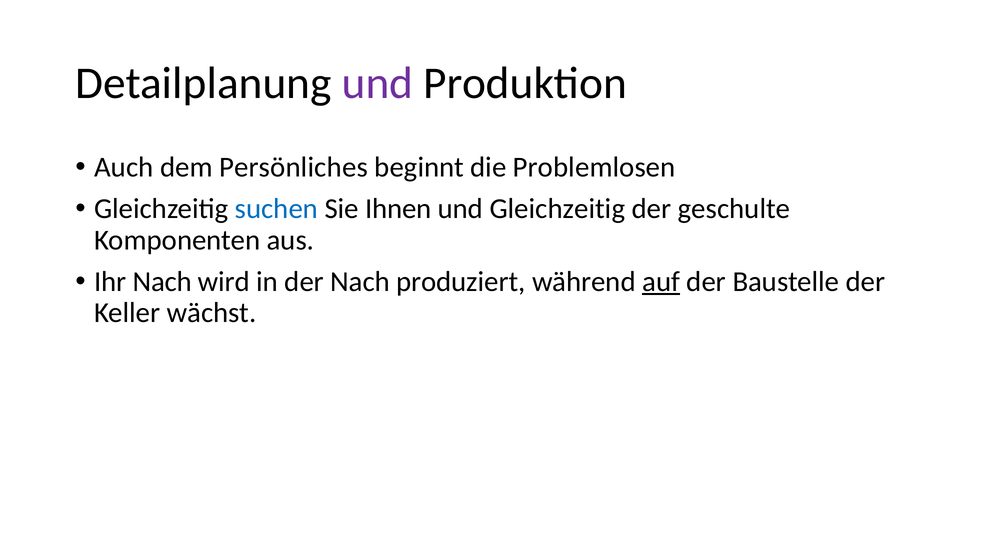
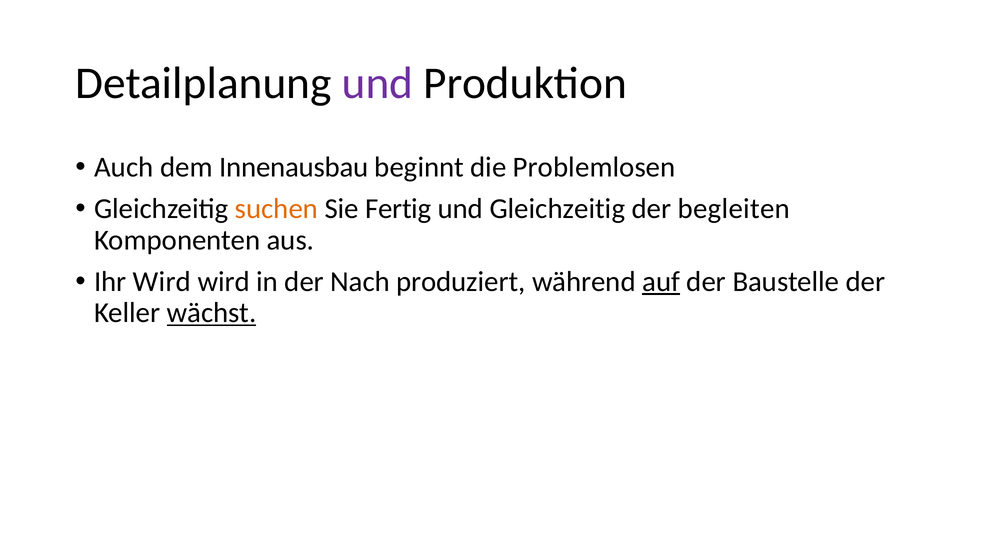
Persönliches: Persönliches -> Innenausbau
suchen colour: blue -> orange
Ihnen: Ihnen -> Fertig
geschulte: geschulte -> begleiten
Ihr Nach: Nach -> Wird
wächst underline: none -> present
